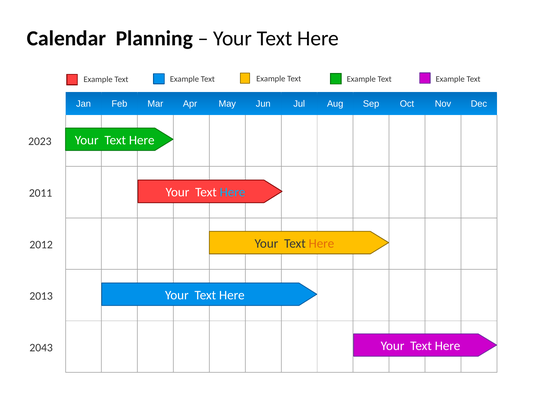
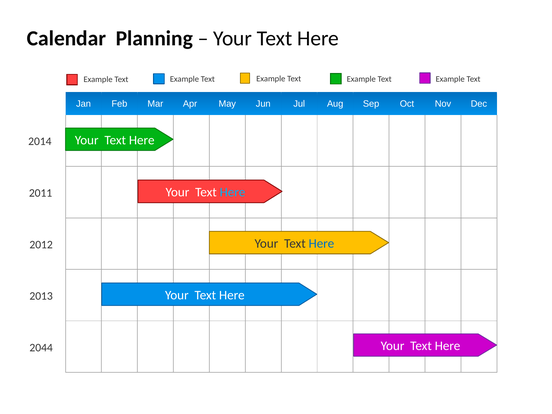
2023: 2023 -> 2014
Here at (321, 244) colour: orange -> blue
2043: 2043 -> 2044
